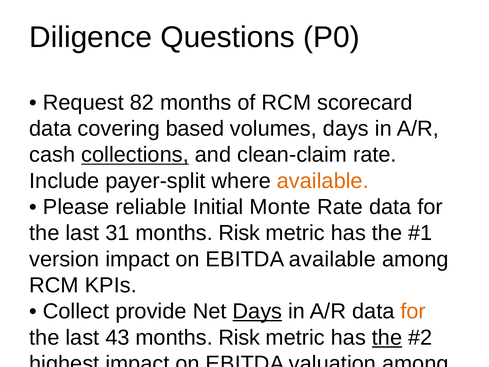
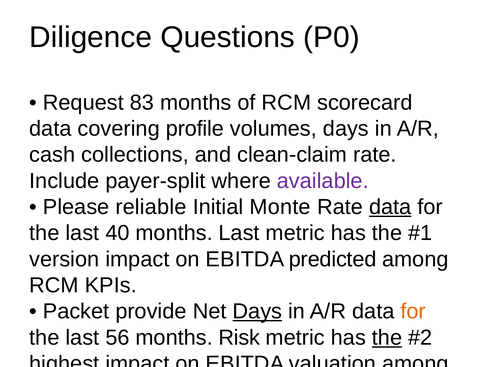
82: 82 -> 83
based: based -> profile
collections underline: present -> none
available at (323, 181) colour: orange -> purple
data at (390, 207) underline: none -> present
31: 31 -> 40
Risk at (239, 233): Risk -> Last
EBITDA available: available -> predicted
Collect at (76, 311): Collect -> Packet
43: 43 -> 56
